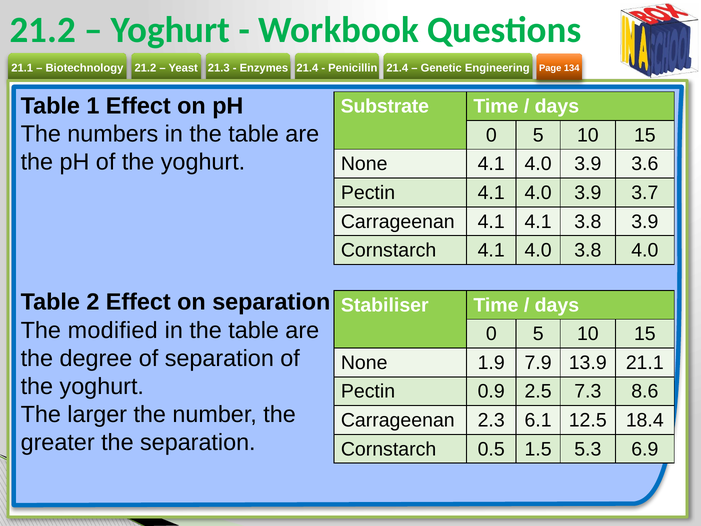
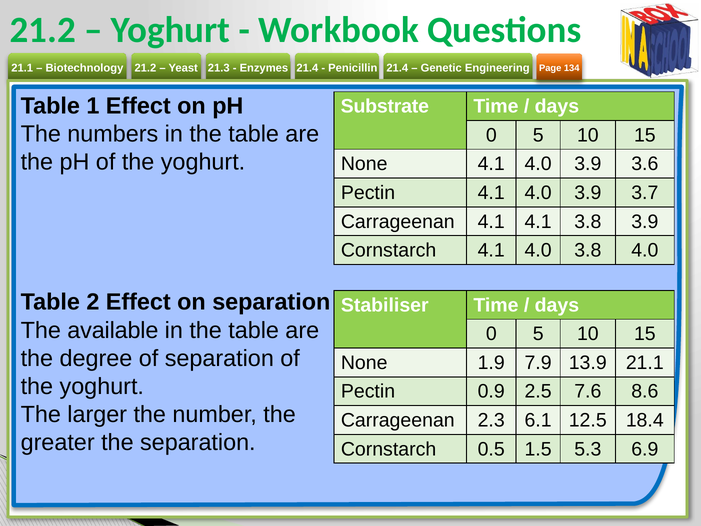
modified: modified -> available
7.3: 7.3 -> 7.6
